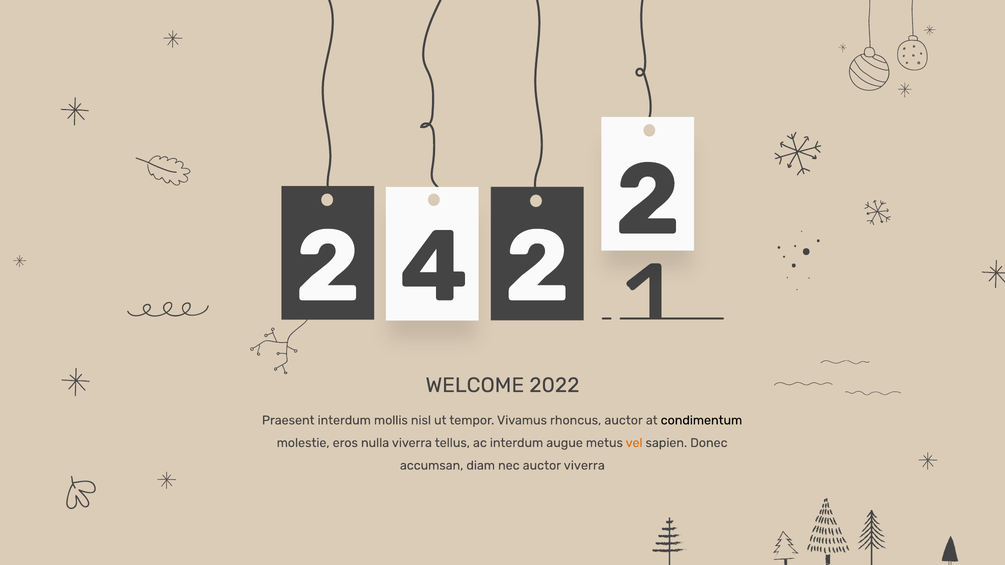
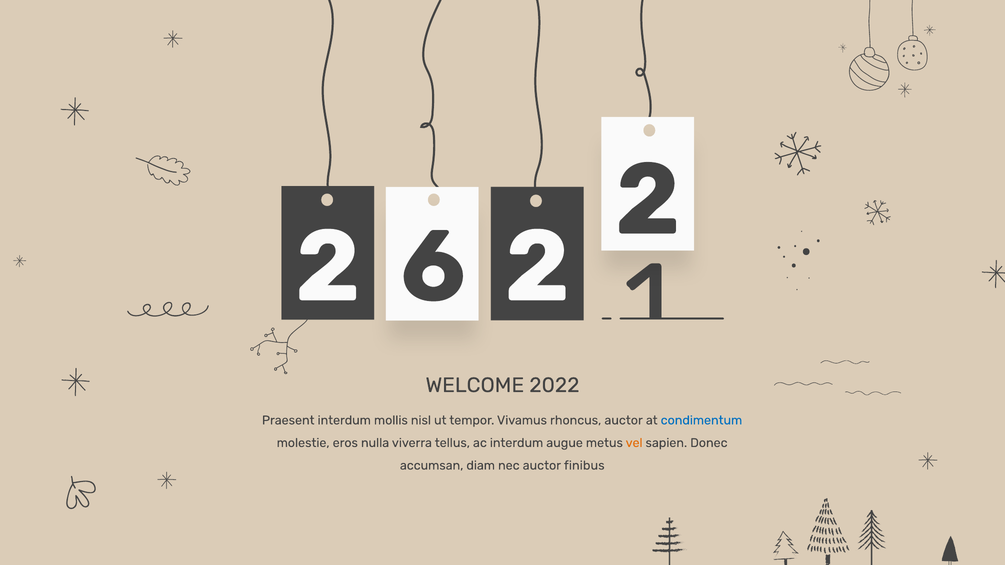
4: 4 -> 6
condimentum colour: black -> blue
auctor viverra: viverra -> finibus
